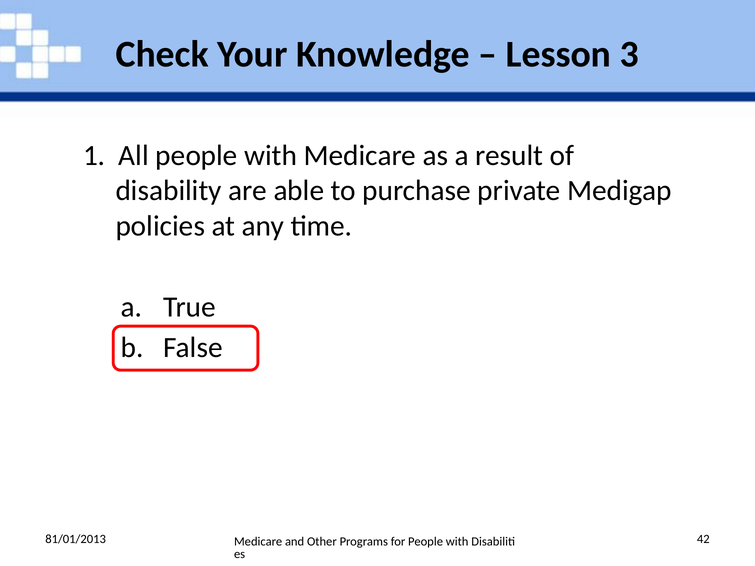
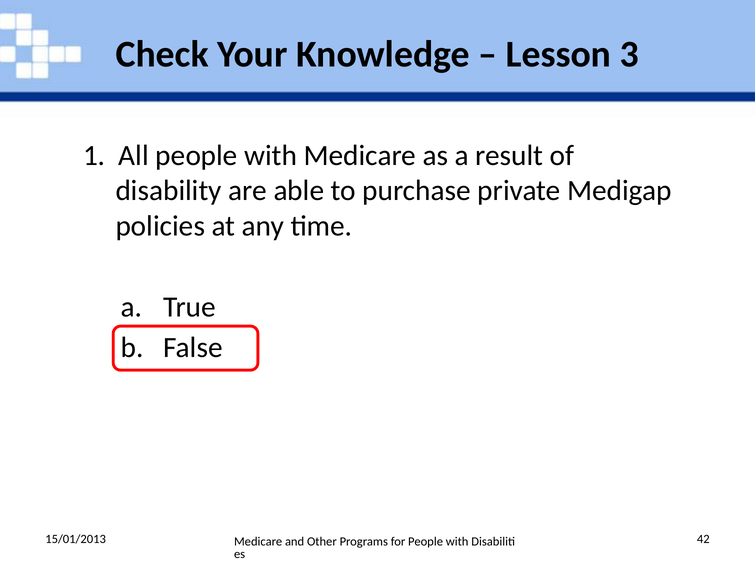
81/01/2013: 81/01/2013 -> 15/01/2013
